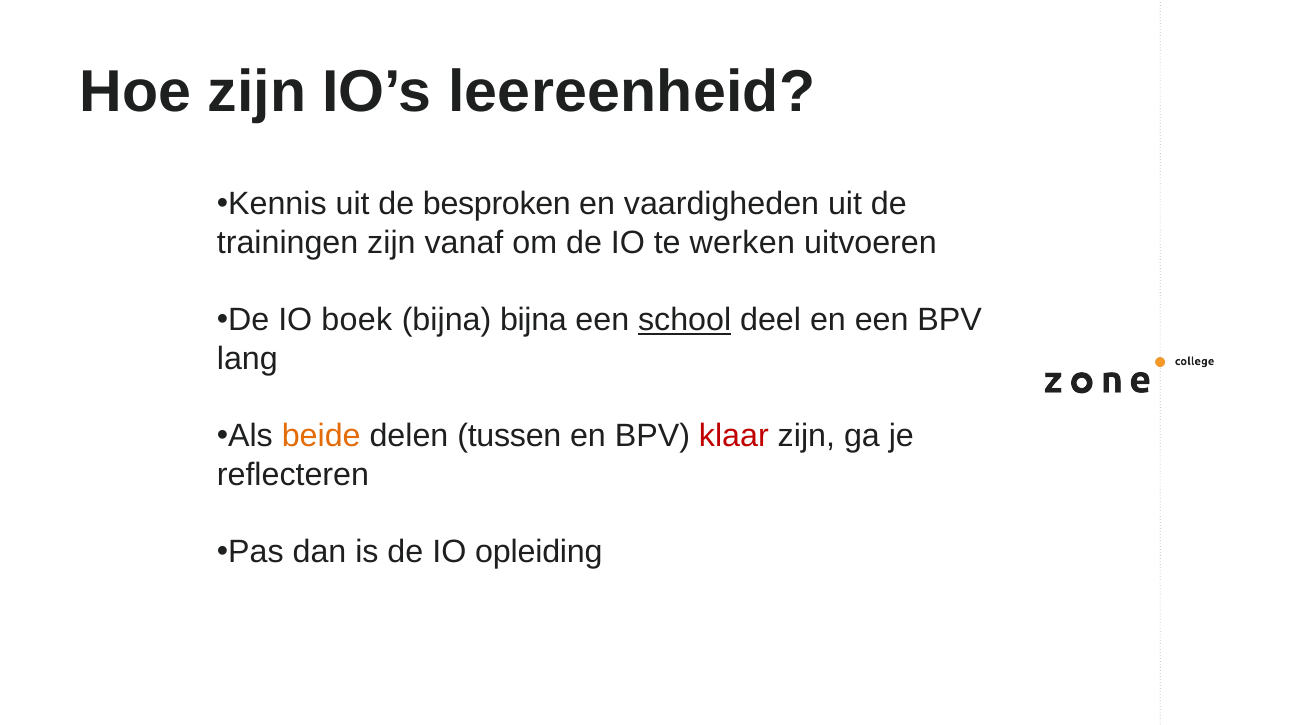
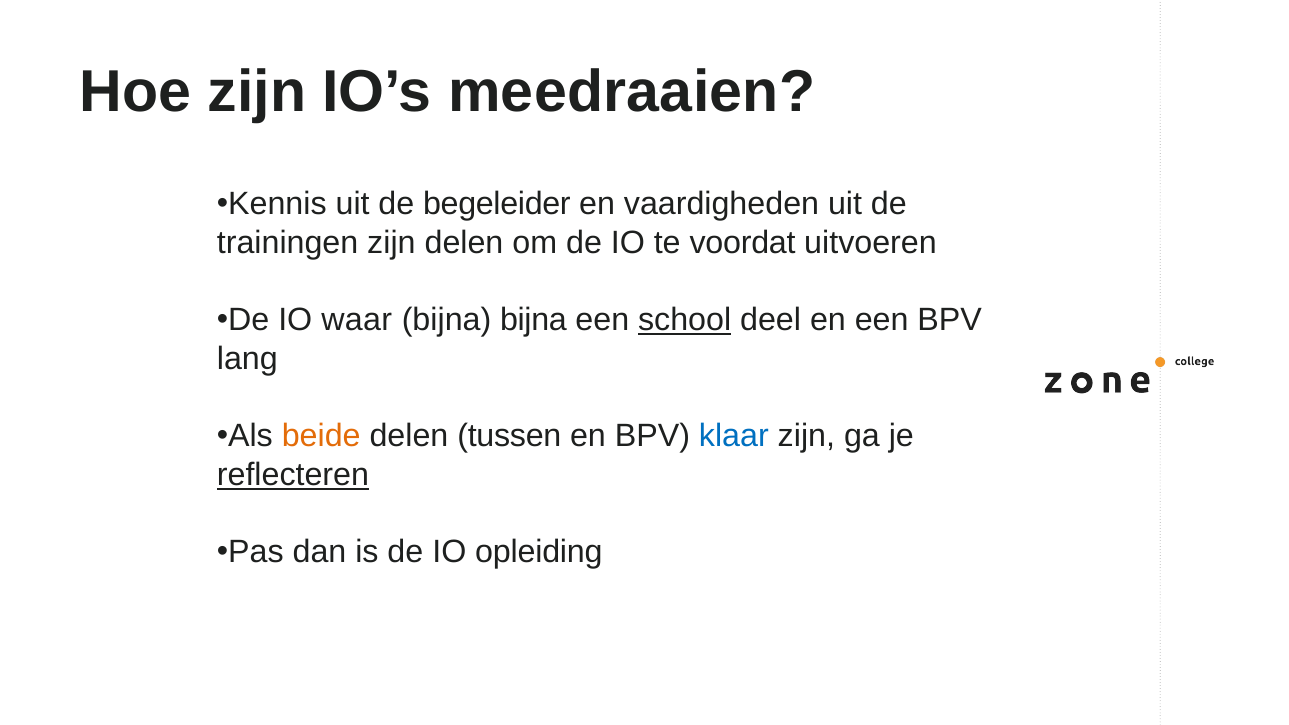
leereenheid: leereenheid -> meedraaien
besproken: besproken -> begeleider
zijn vanaf: vanaf -> delen
werken: werken -> voordat
boek: boek -> waar
klaar colour: red -> blue
reflecteren underline: none -> present
